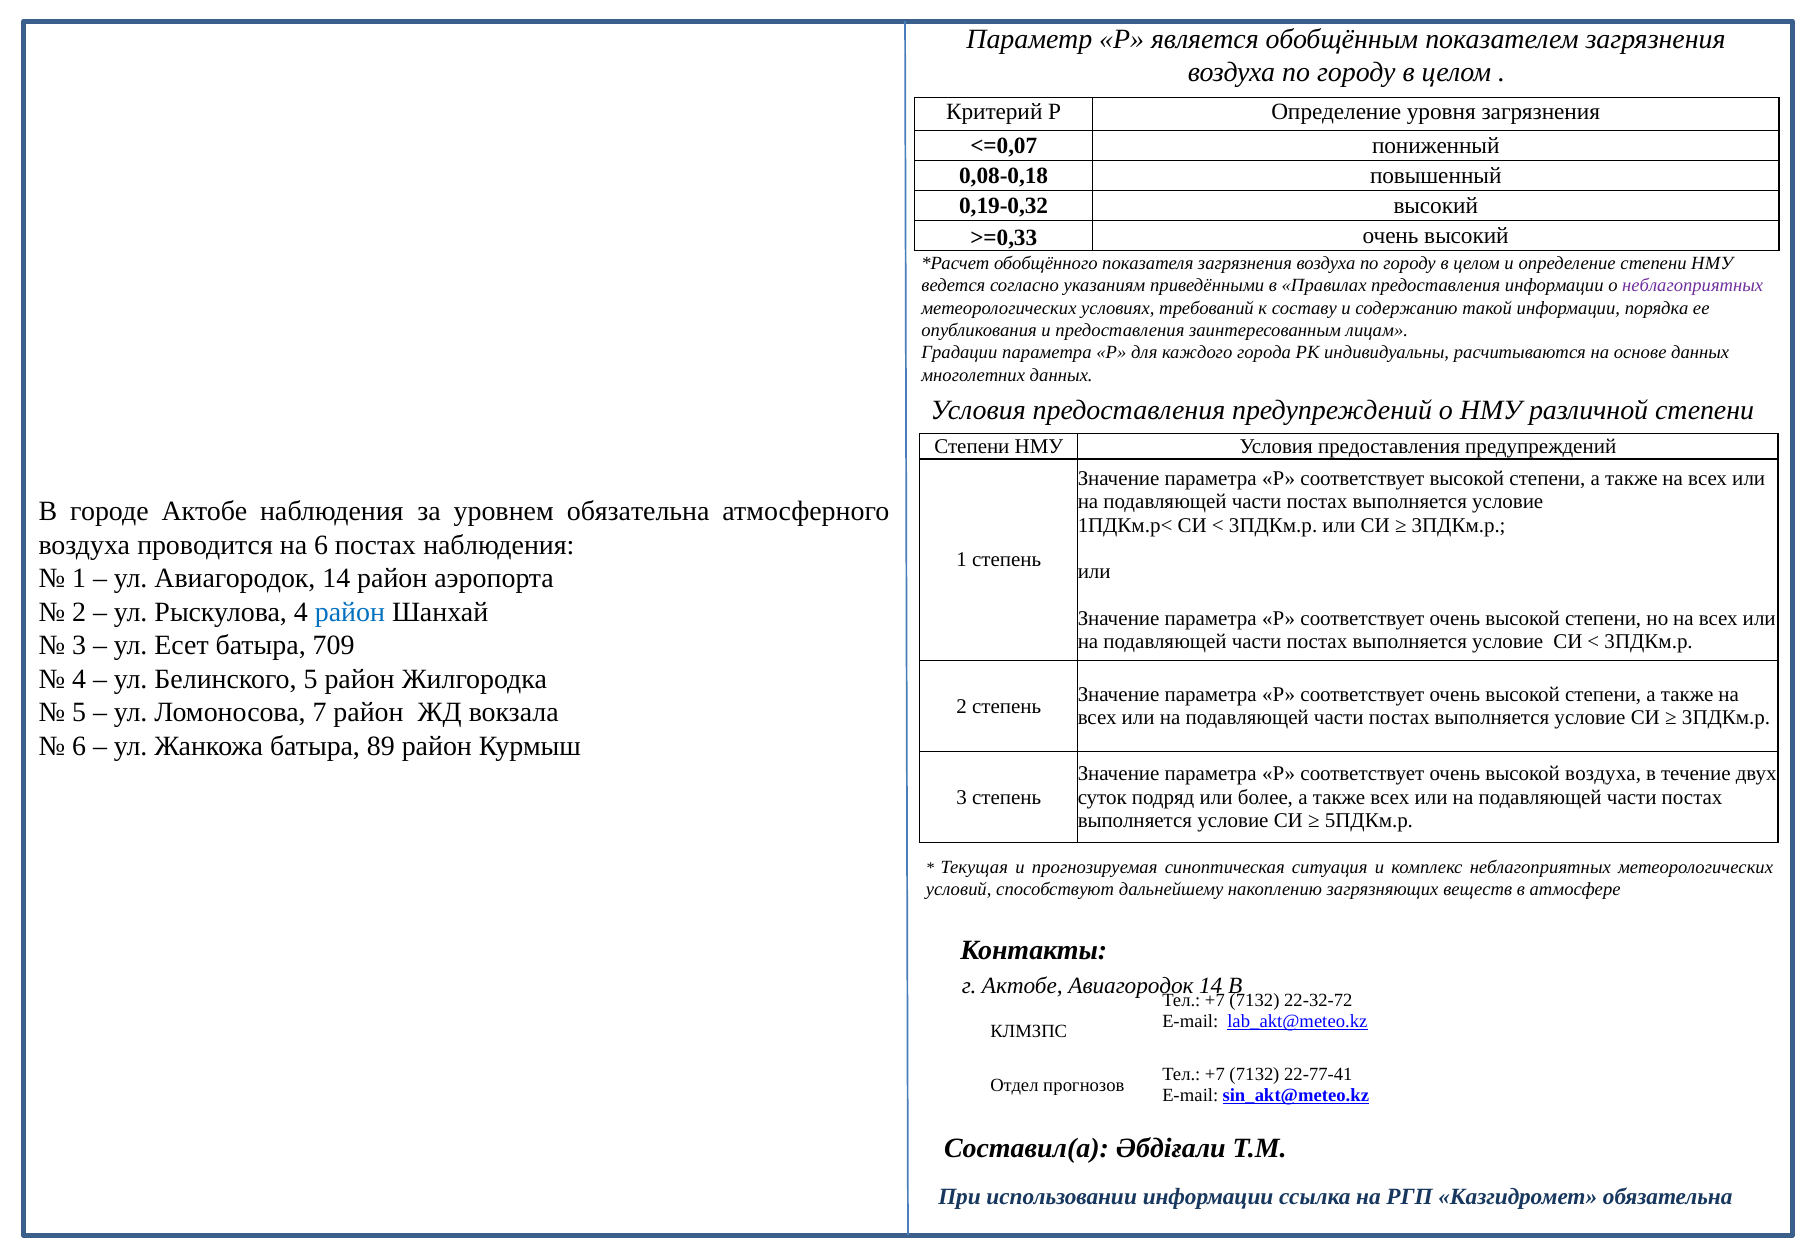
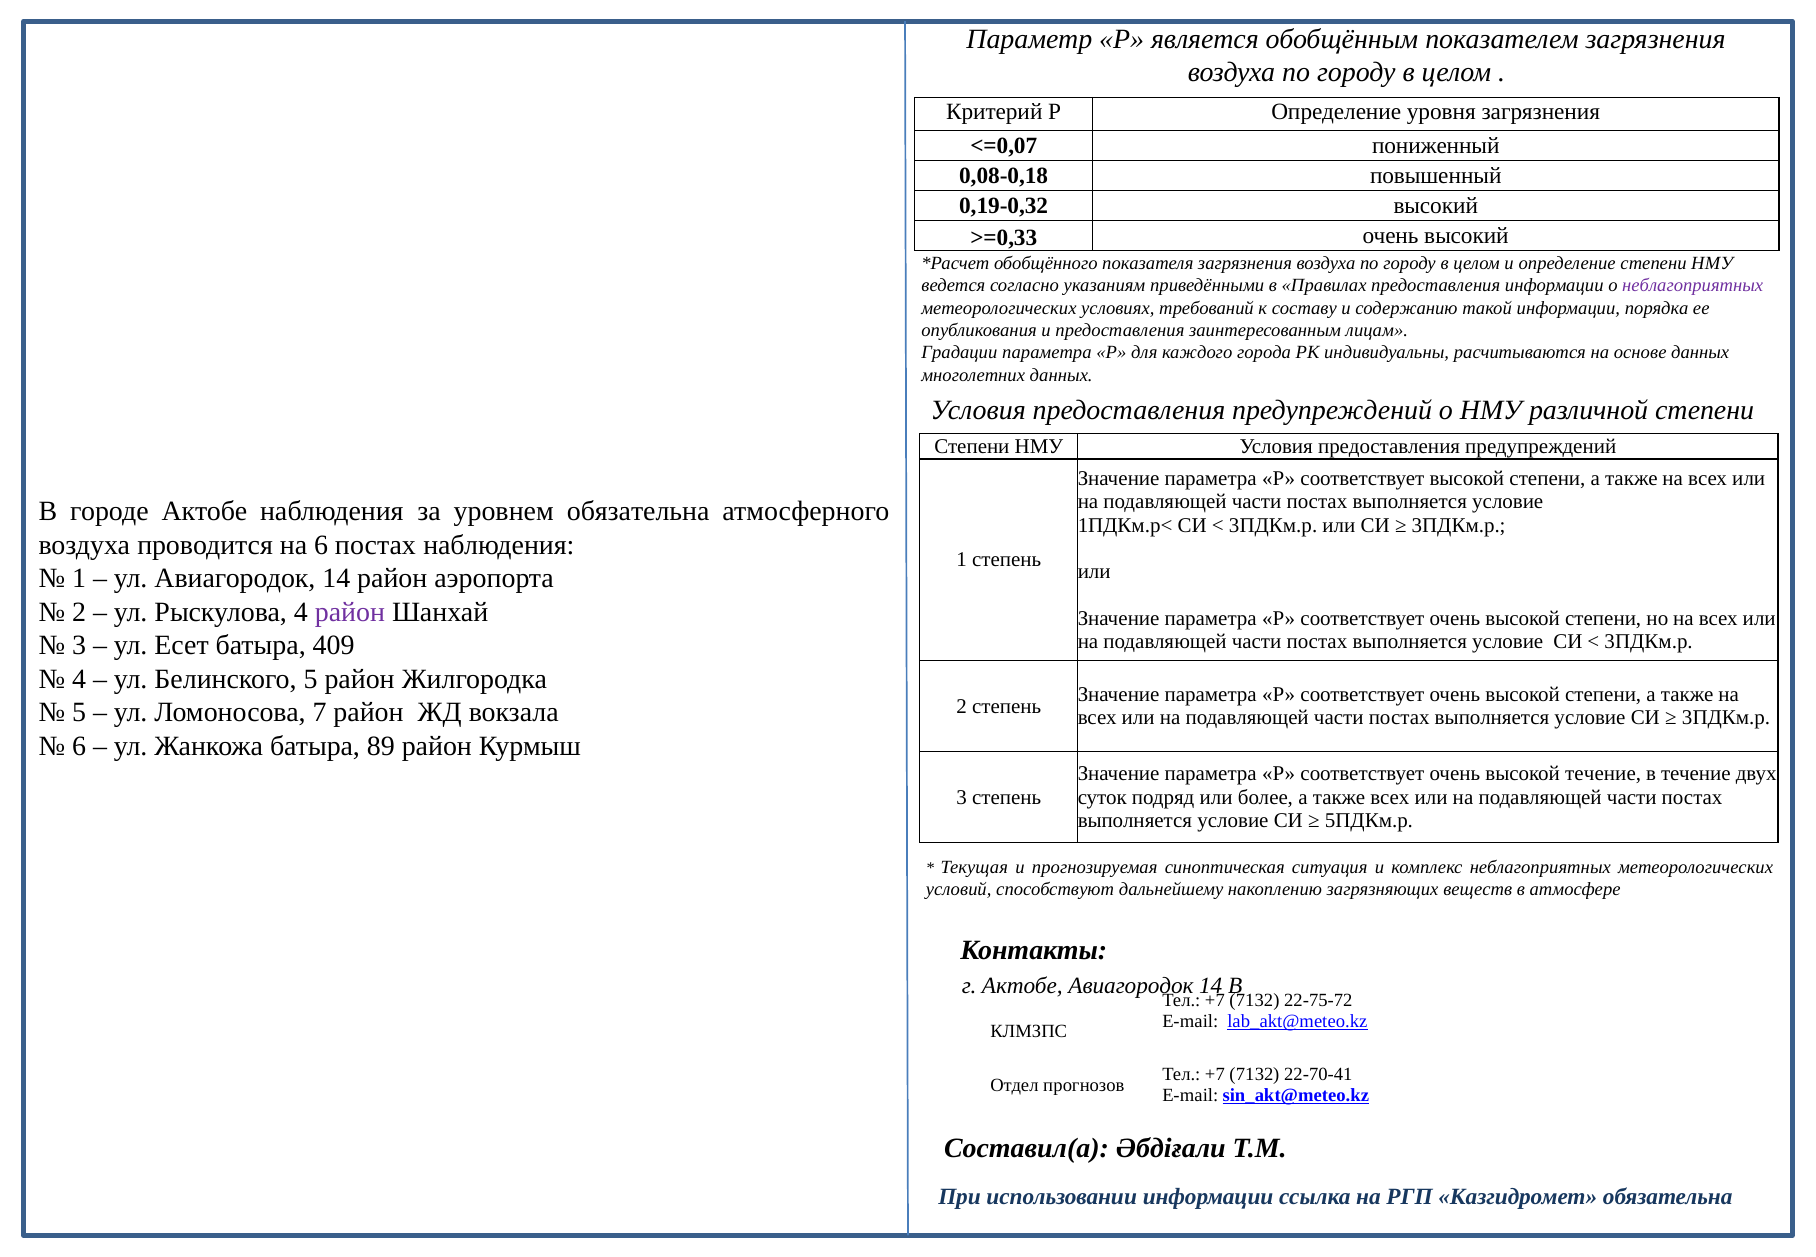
район at (350, 612) colour: blue -> purple
709: 709 -> 409
высокой воздуха: воздуха -> течение
22-32-72: 22-32-72 -> 22-75-72
22-77-41: 22-77-41 -> 22-70-41
